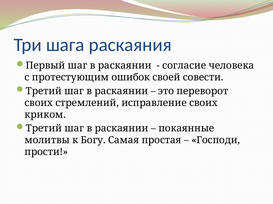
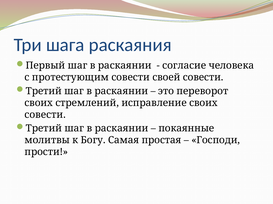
протестующим ошибок: ошибок -> совести
криком at (45, 115): криком -> совести
